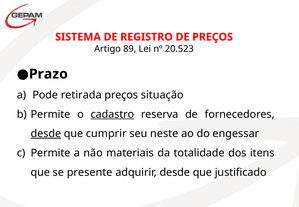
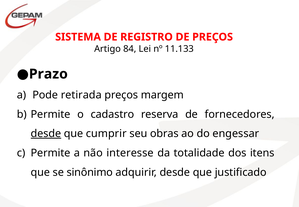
89: 89 -> 84
20.523: 20.523 -> 11.133
situação: situação -> margem
cadastro underline: present -> none
neste: neste -> obras
materiais: materiais -> interesse
presente: presente -> sinônimo
